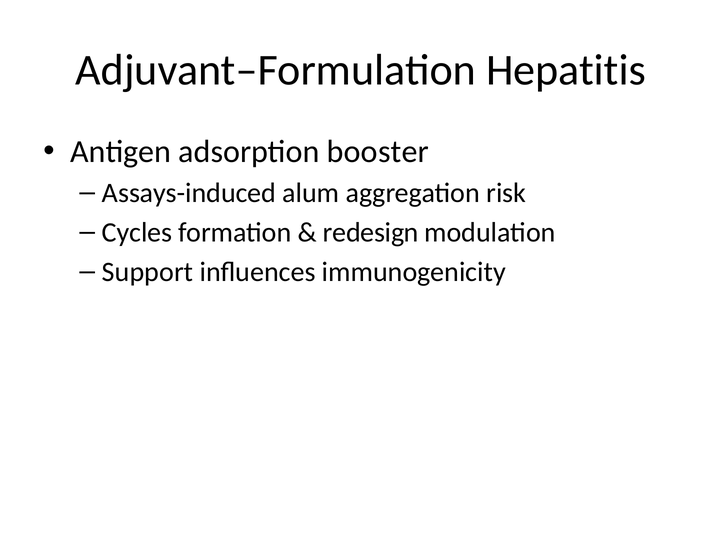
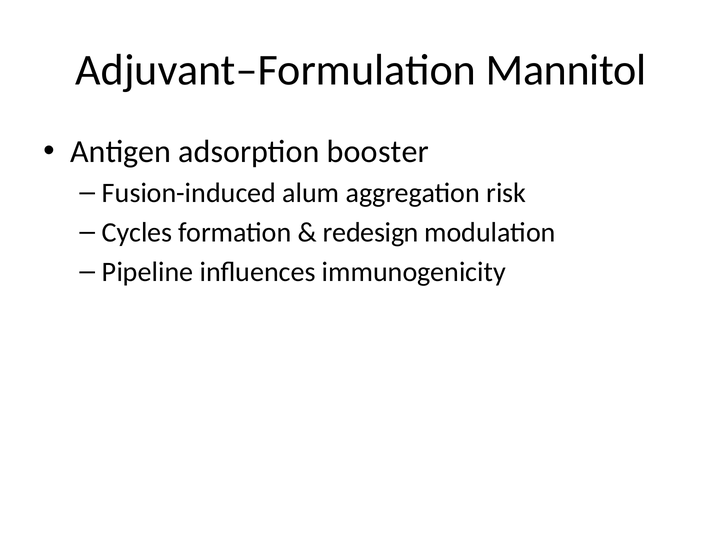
Hepatitis: Hepatitis -> Mannitol
Assays-induced: Assays-induced -> Fusion-induced
Support: Support -> Pipeline
